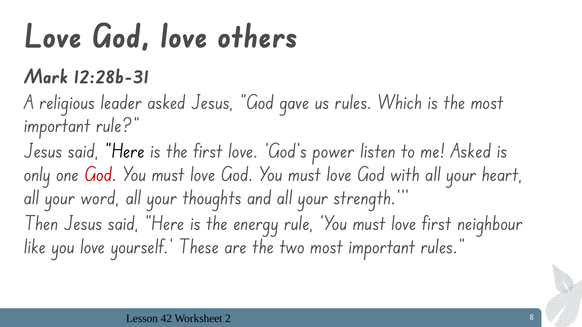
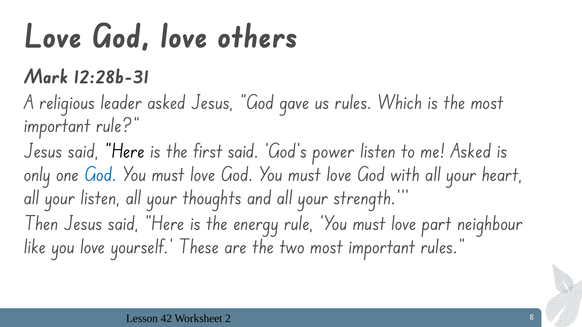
first love: love -> said
God at (101, 175) colour: red -> blue
your word: word -> listen
love first: first -> part
